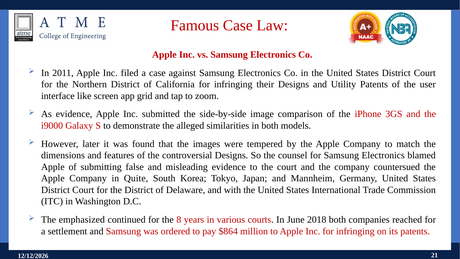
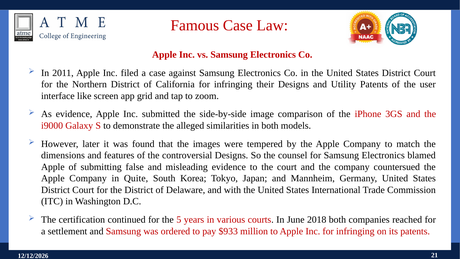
emphasized: emphasized -> certification
8: 8 -> 5
$864: $864 -> $933
